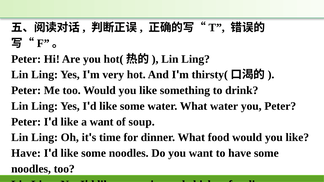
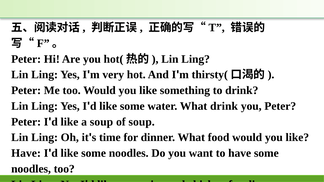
What water: water -> drink
a want: want -> soup
